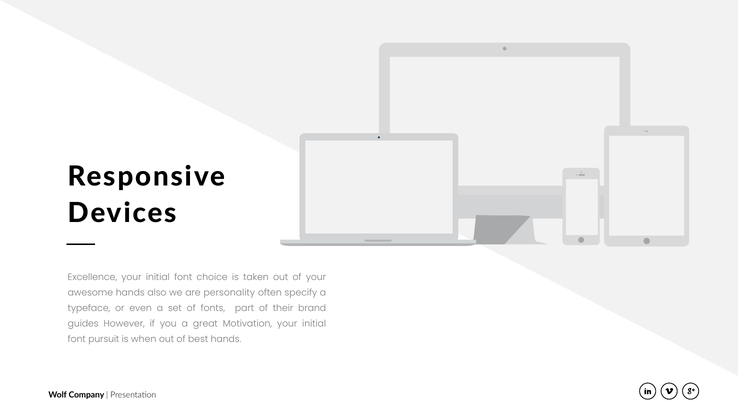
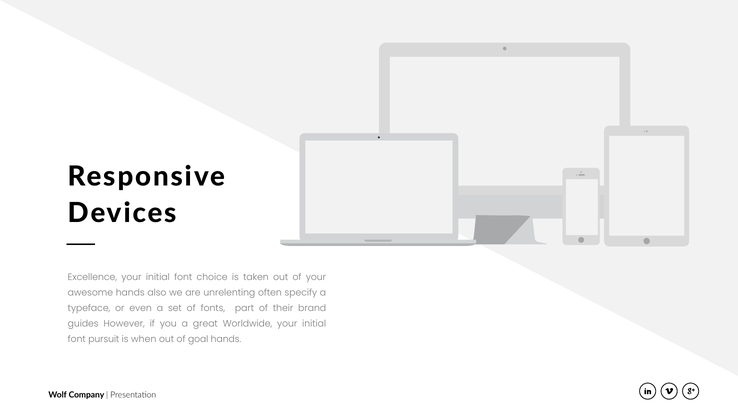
personality: personality -> unrelenting
Motivation: Motivation -> Worldwide
best: best -> goal
